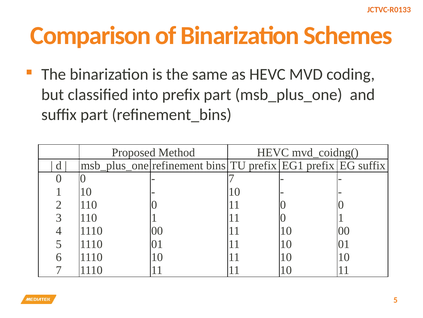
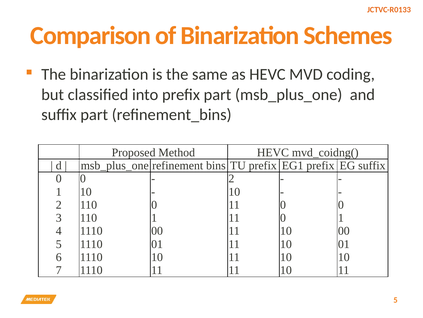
7 at (231, 178): 7 -> 2
